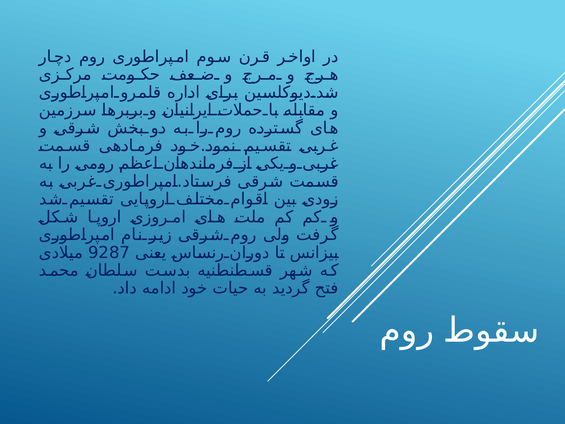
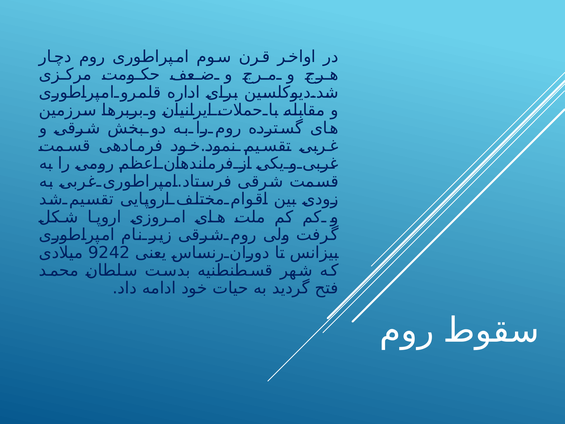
9287: 9287 -> 9242
